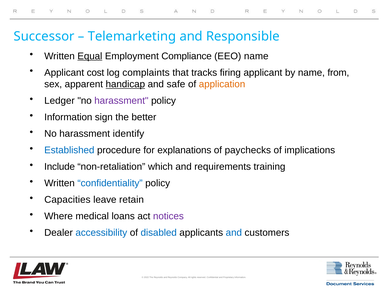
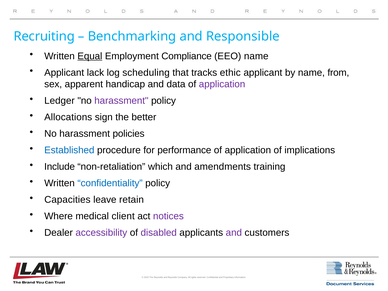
Successor: Successor -> Recruiting
Telemarketing: Telemarketing -> Benchmarking
cost: cost -> lack
complaints: complaints -> scheduling
firing: firing -> ethic
handicap underline: present -> none
safe: safe -> data
application at (222, 84) colour: orange -> purple
Information at (68, 117): Information -> Allocations
identify: identify -> policies
explanations: explanations -> performance
paychecks at (248, 150): paychecks -> application
requirements: requirements -> amendments
loans: loans -> client
accessibility colour: blue -> purple
disabled colour: blue -> purple
and at (234, 233) colour: blue -> purple
